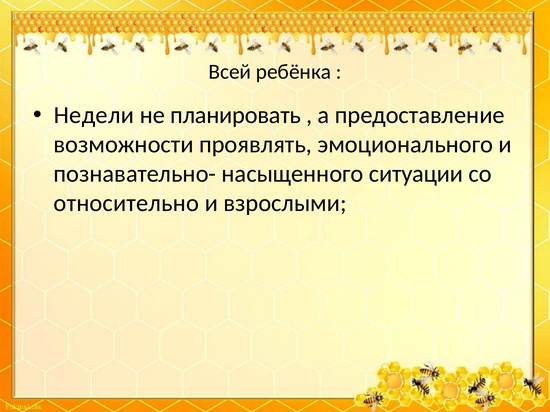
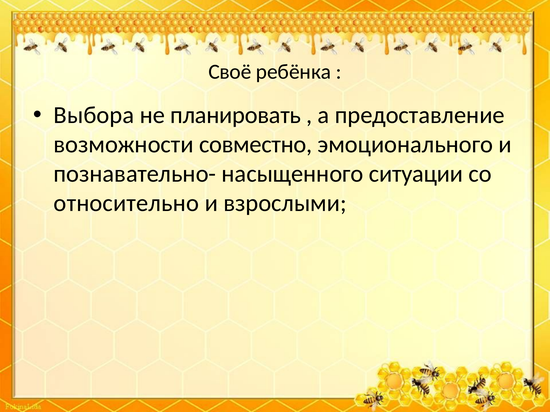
Всей: Всей -> Своё
Недели: Недели -> Выбора
проявлять: проявлять -> совместно
